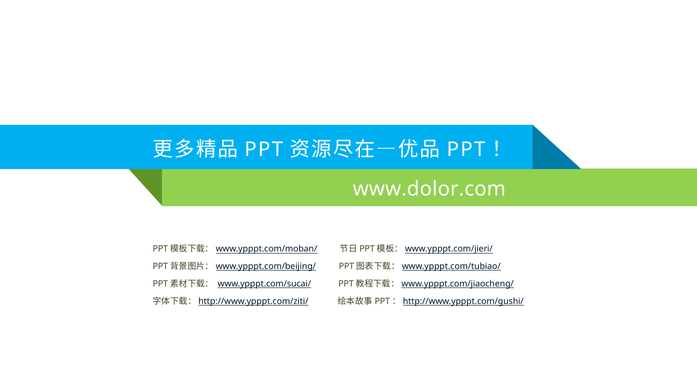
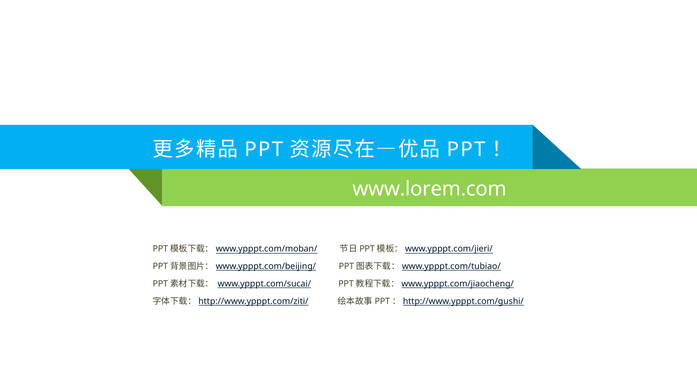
www.dolor.com: www.dolor.com -> www.lorem.com
